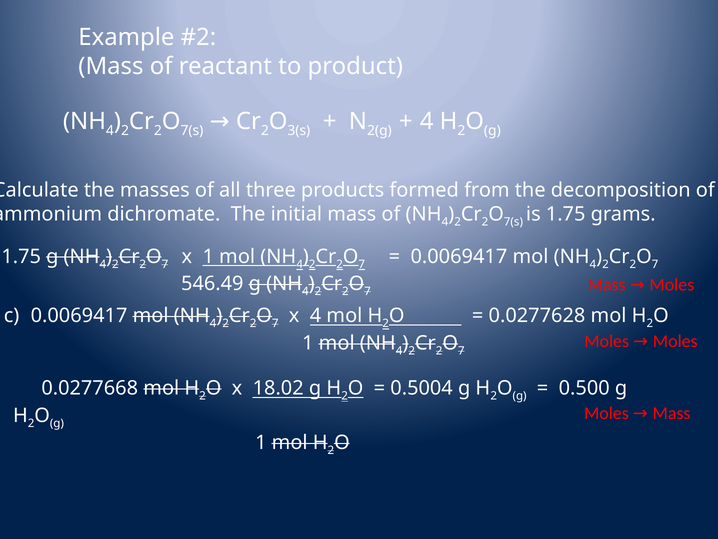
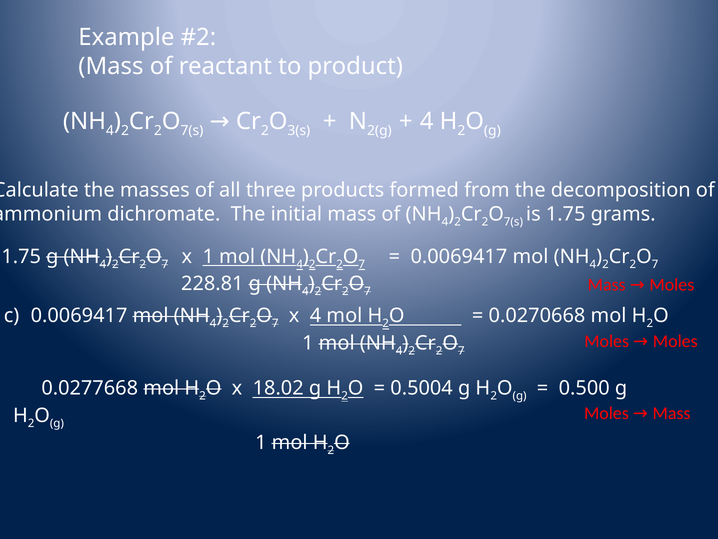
546.49: 546.49 -> 228.81
0.0277628: 0.0277628 -> 0.0270668
